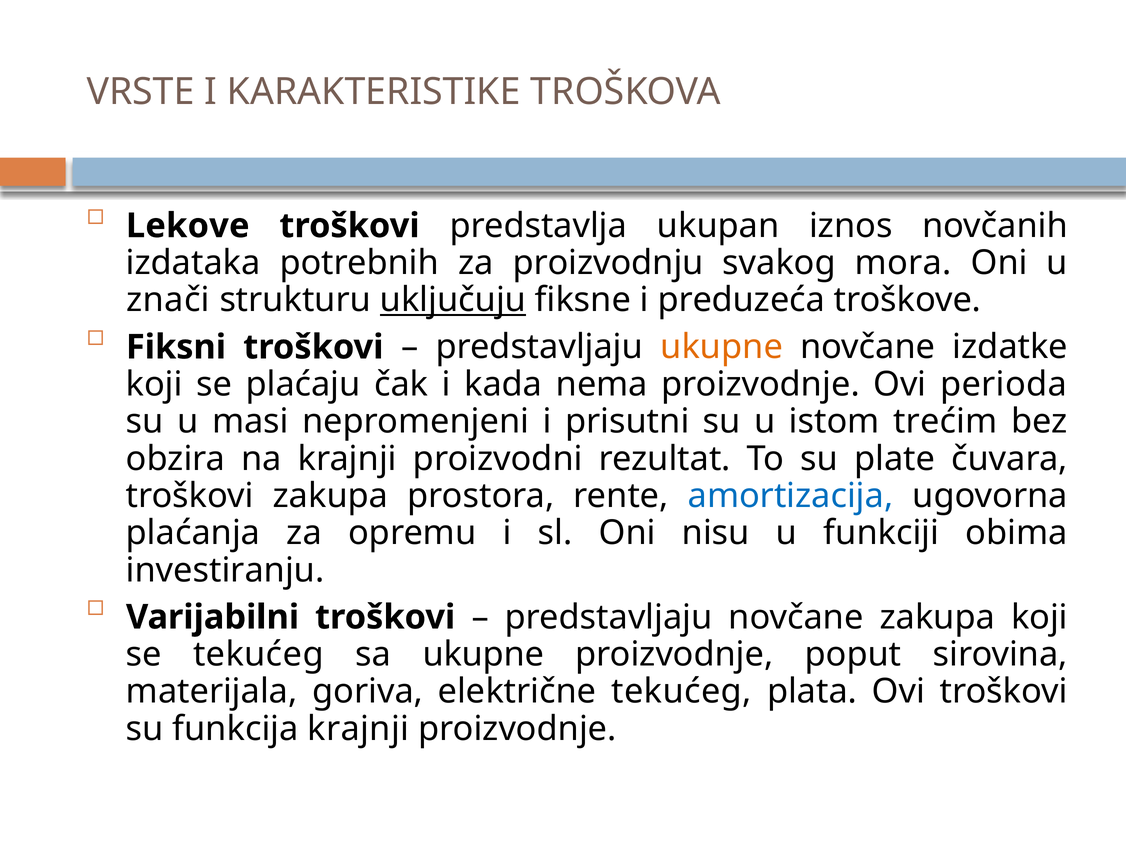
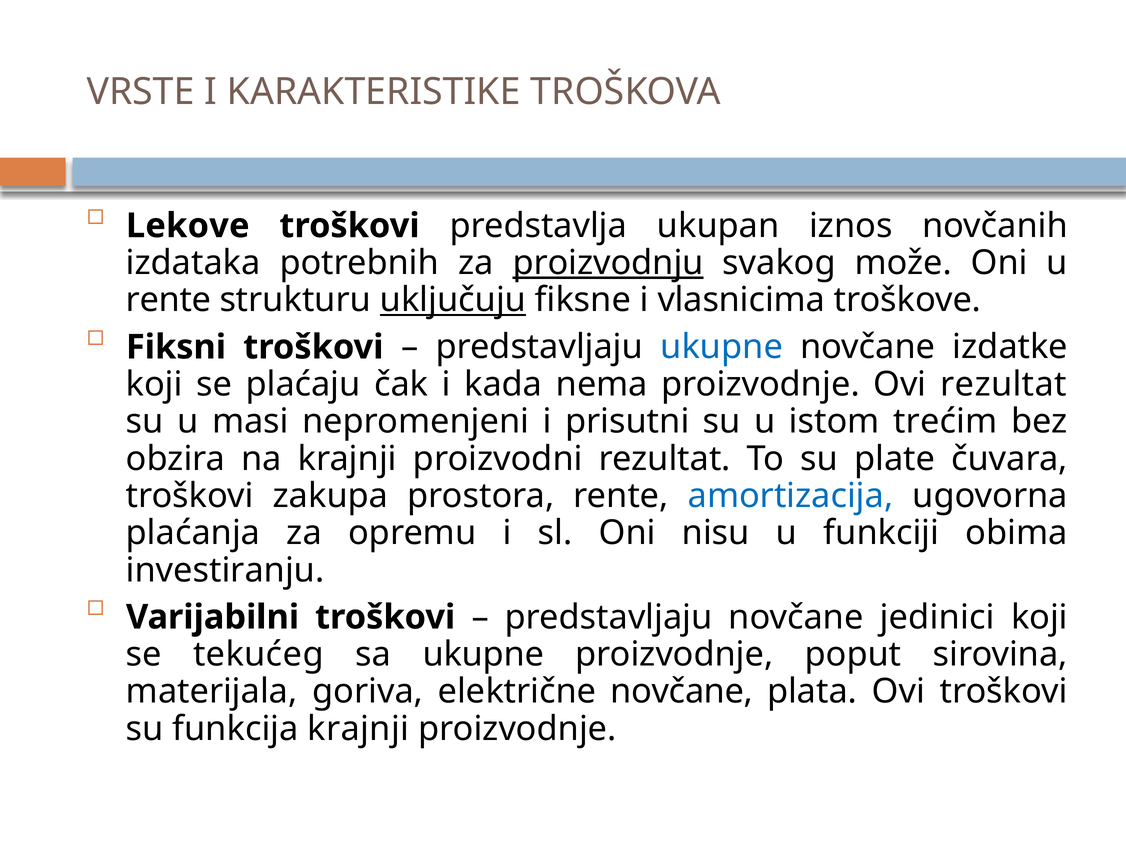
proizvodnju underline: none -> present
mora: mora -> može
znači at (168, 300): znači -> rente
preduzeća: preduzeća -> vlasnicima
ukupne at (722, 347) colour: orange -> blue
Ovi perioda: perioda -> rezultat
novčane zakupa: zakupa -> jedinici
električne tekućeg: tekućeg -> novčane
